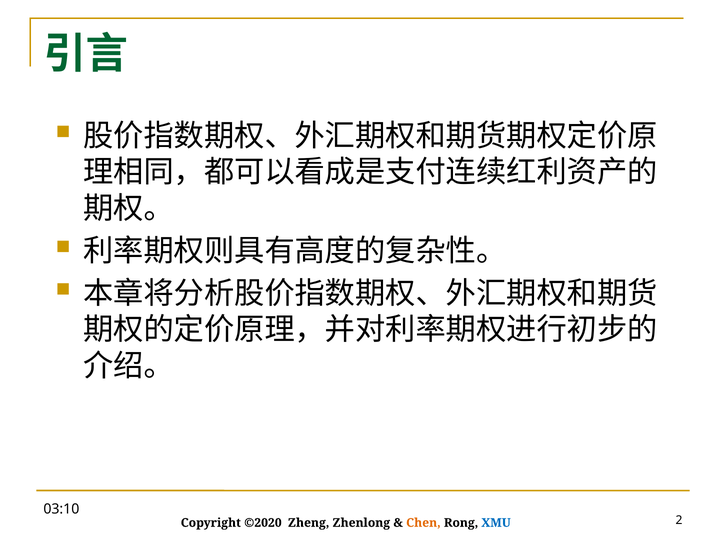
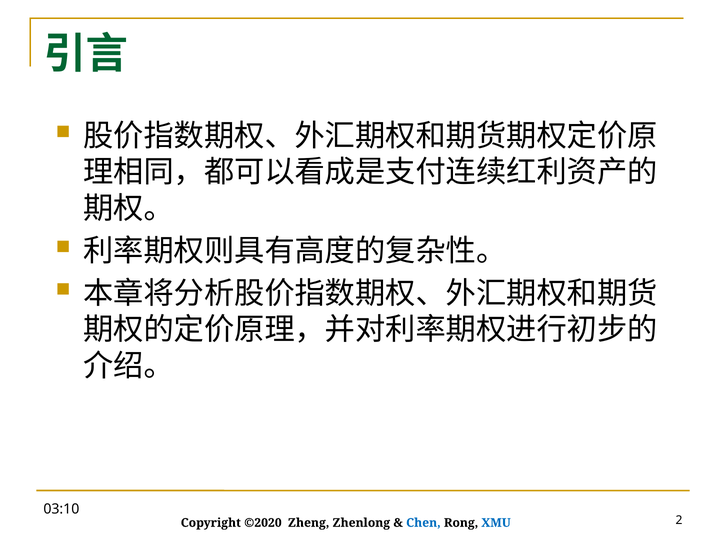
Chen colour: orange -> blue
